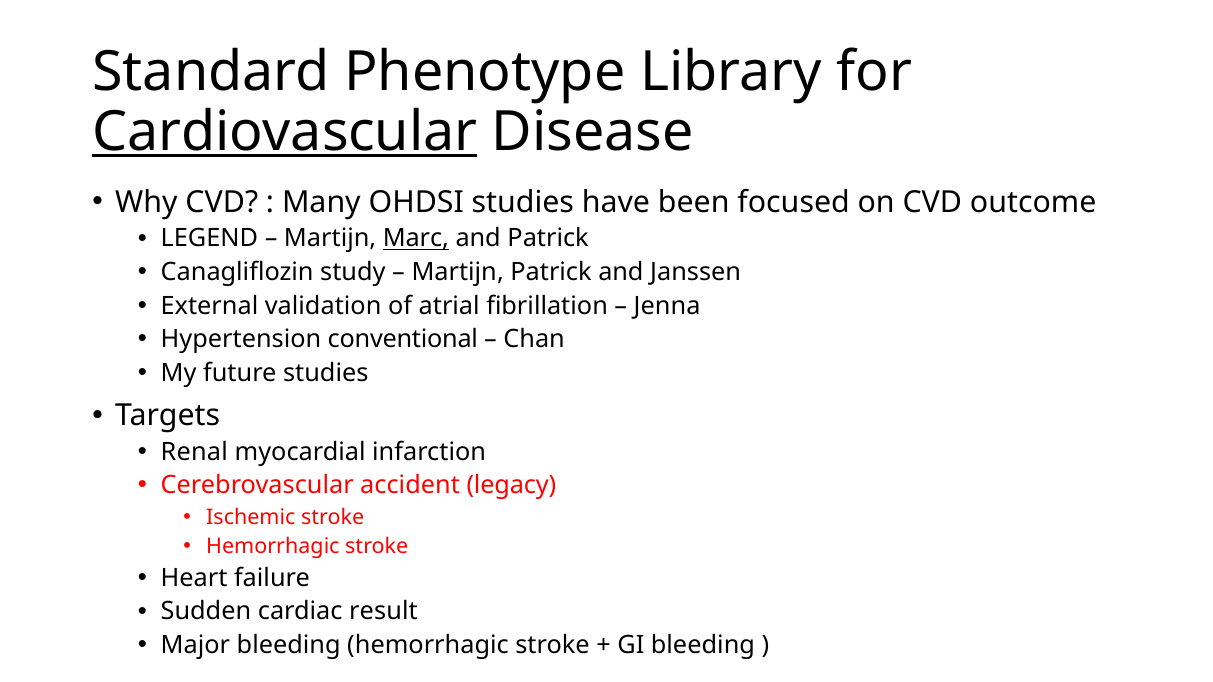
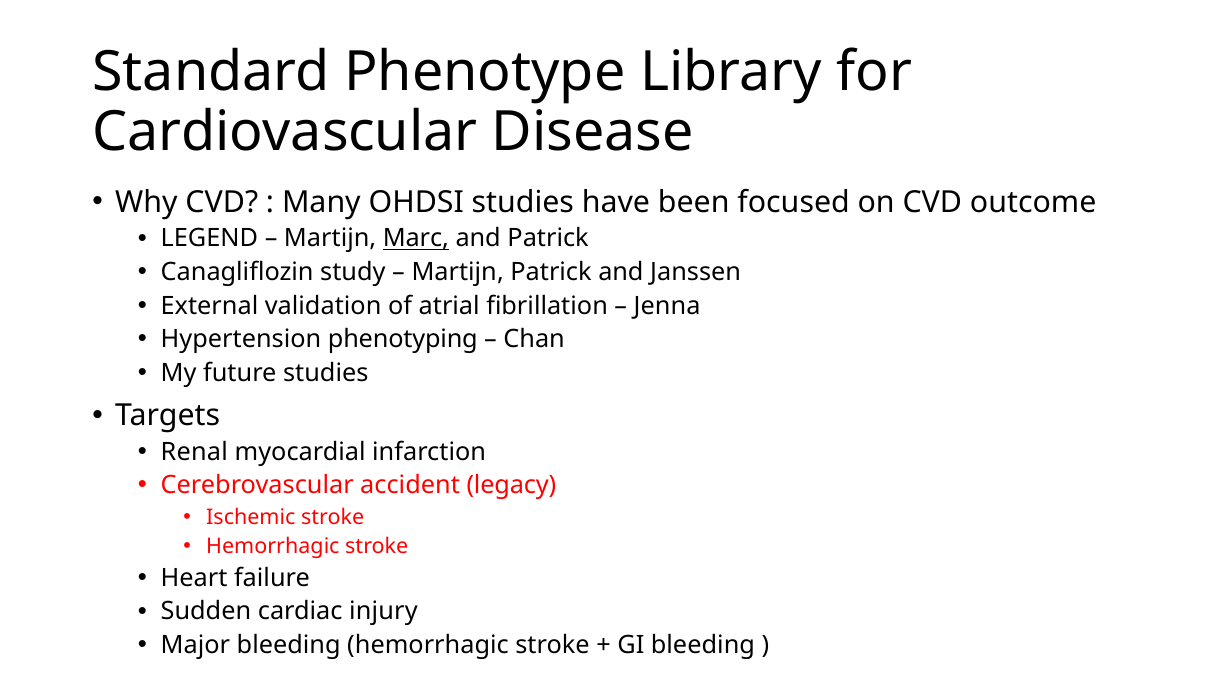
Cardiovascular underline: present -> none
conventional: conventional -> phenotyping
result: result -> injury
